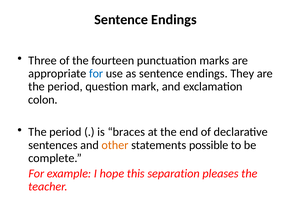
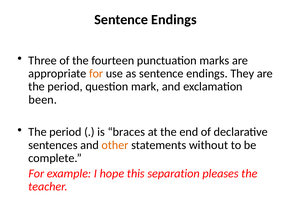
for at (96, 74) colour: blue -> orange
colon: colon -> been
possible: possible -> without
